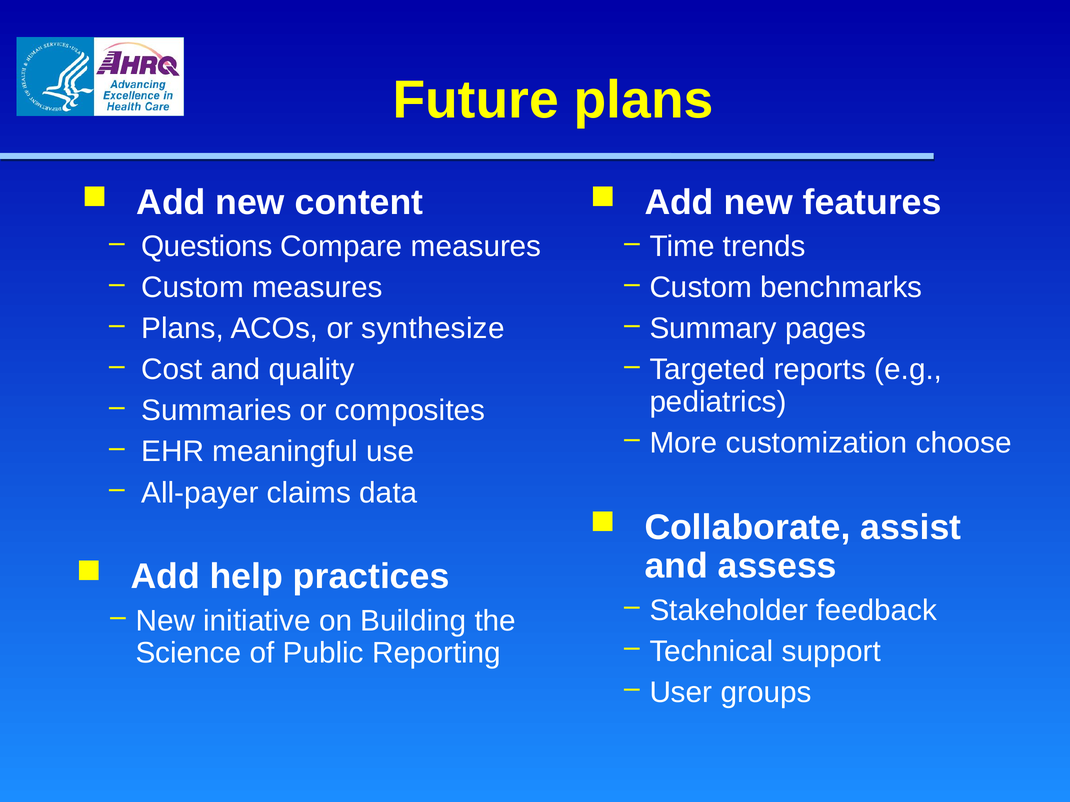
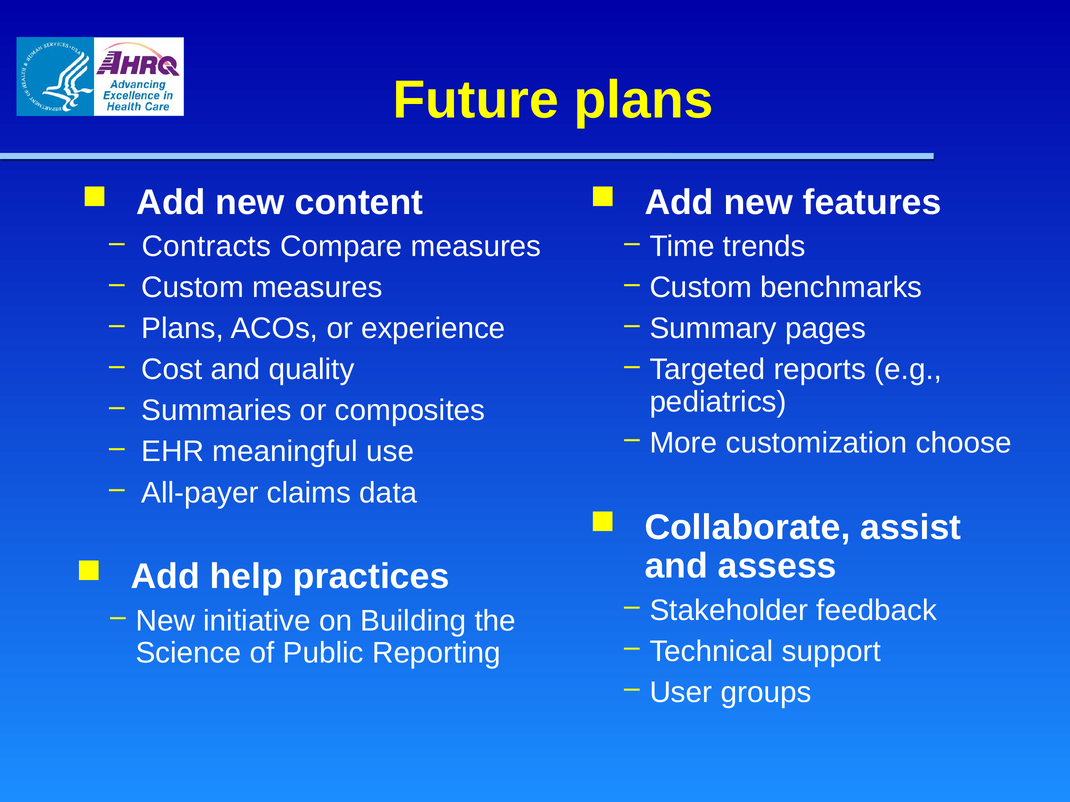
Questions: Questions -> Contracts
synthesize: synthesize -> experience
